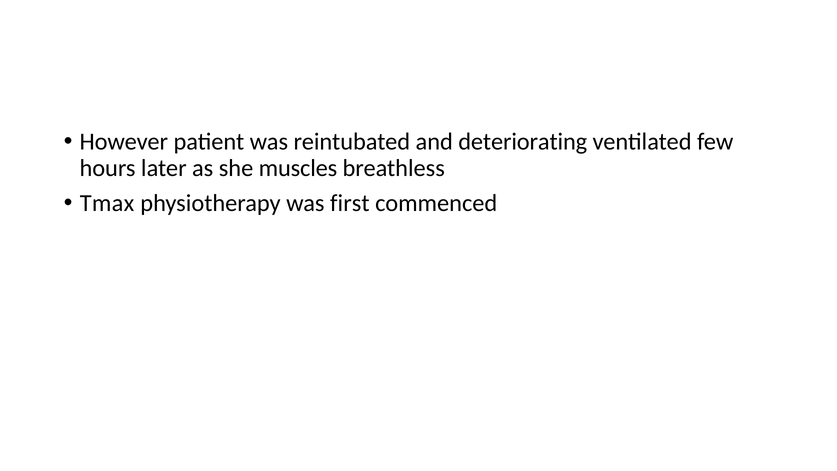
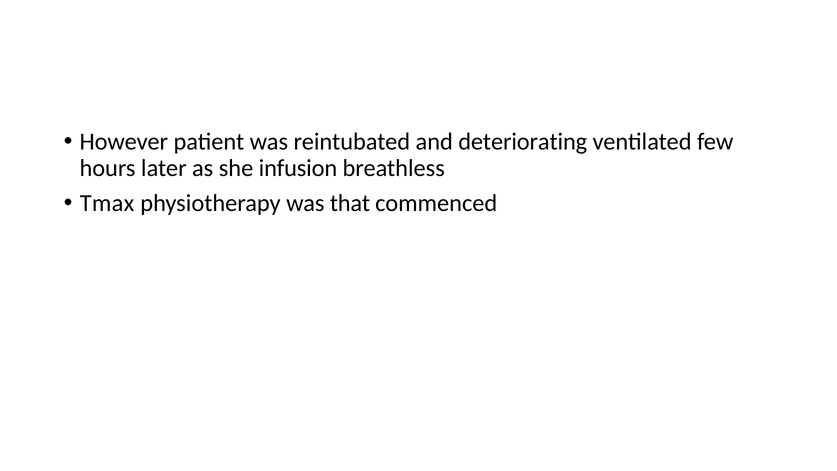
muscles: muscles -> infusion
first: first -> that
